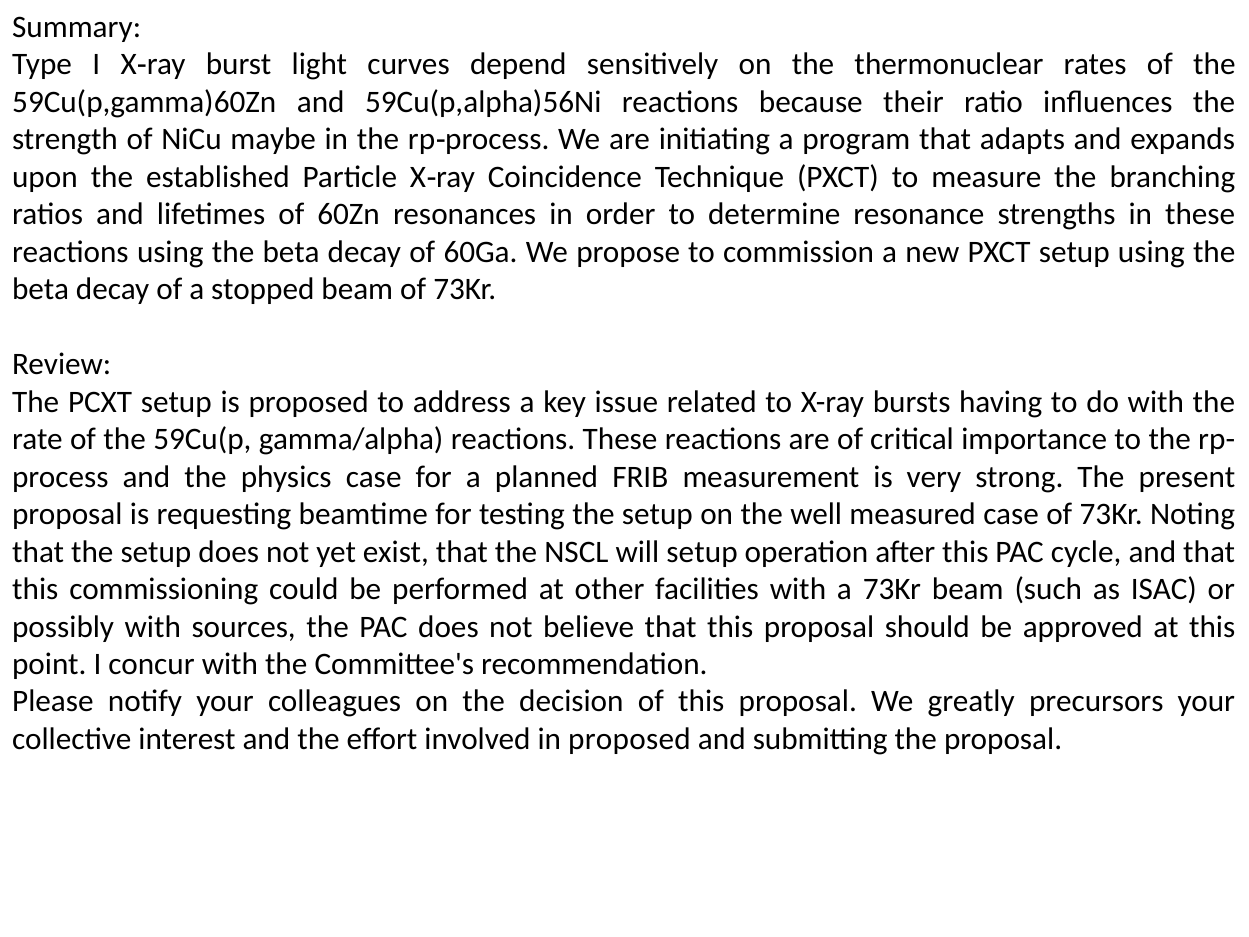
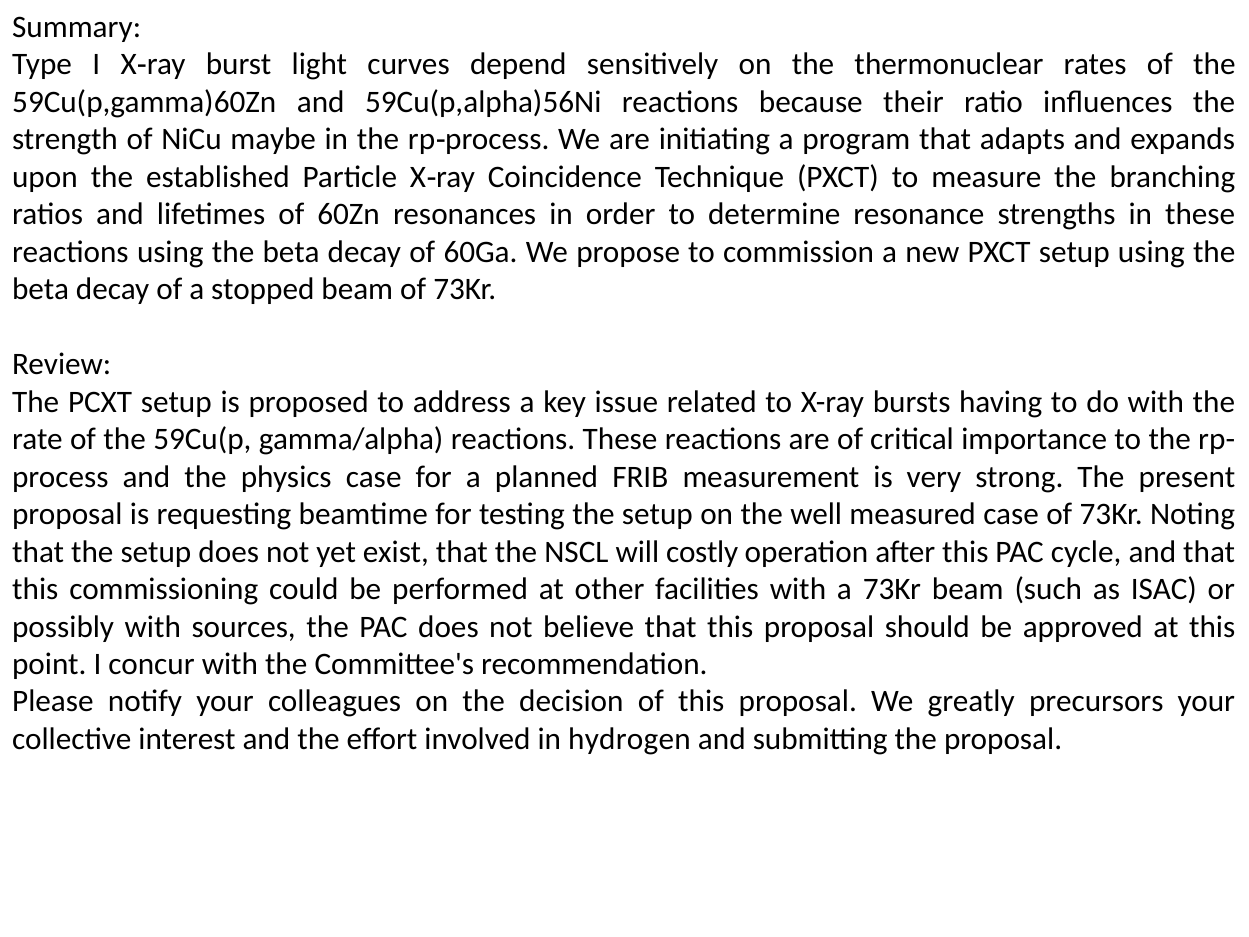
will setup: setup -> costly
in proposed: proposed -> hydrogen
